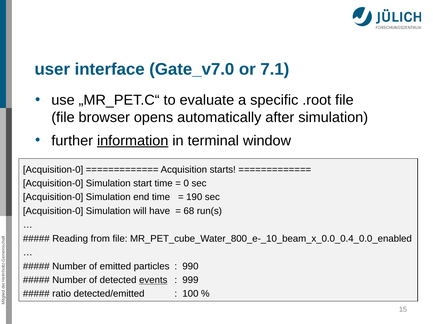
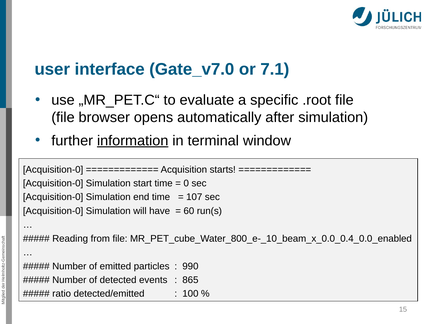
190: 190 -> 107
68: 68 -> 60
events underline: present -> none
999: 999 -> 865
